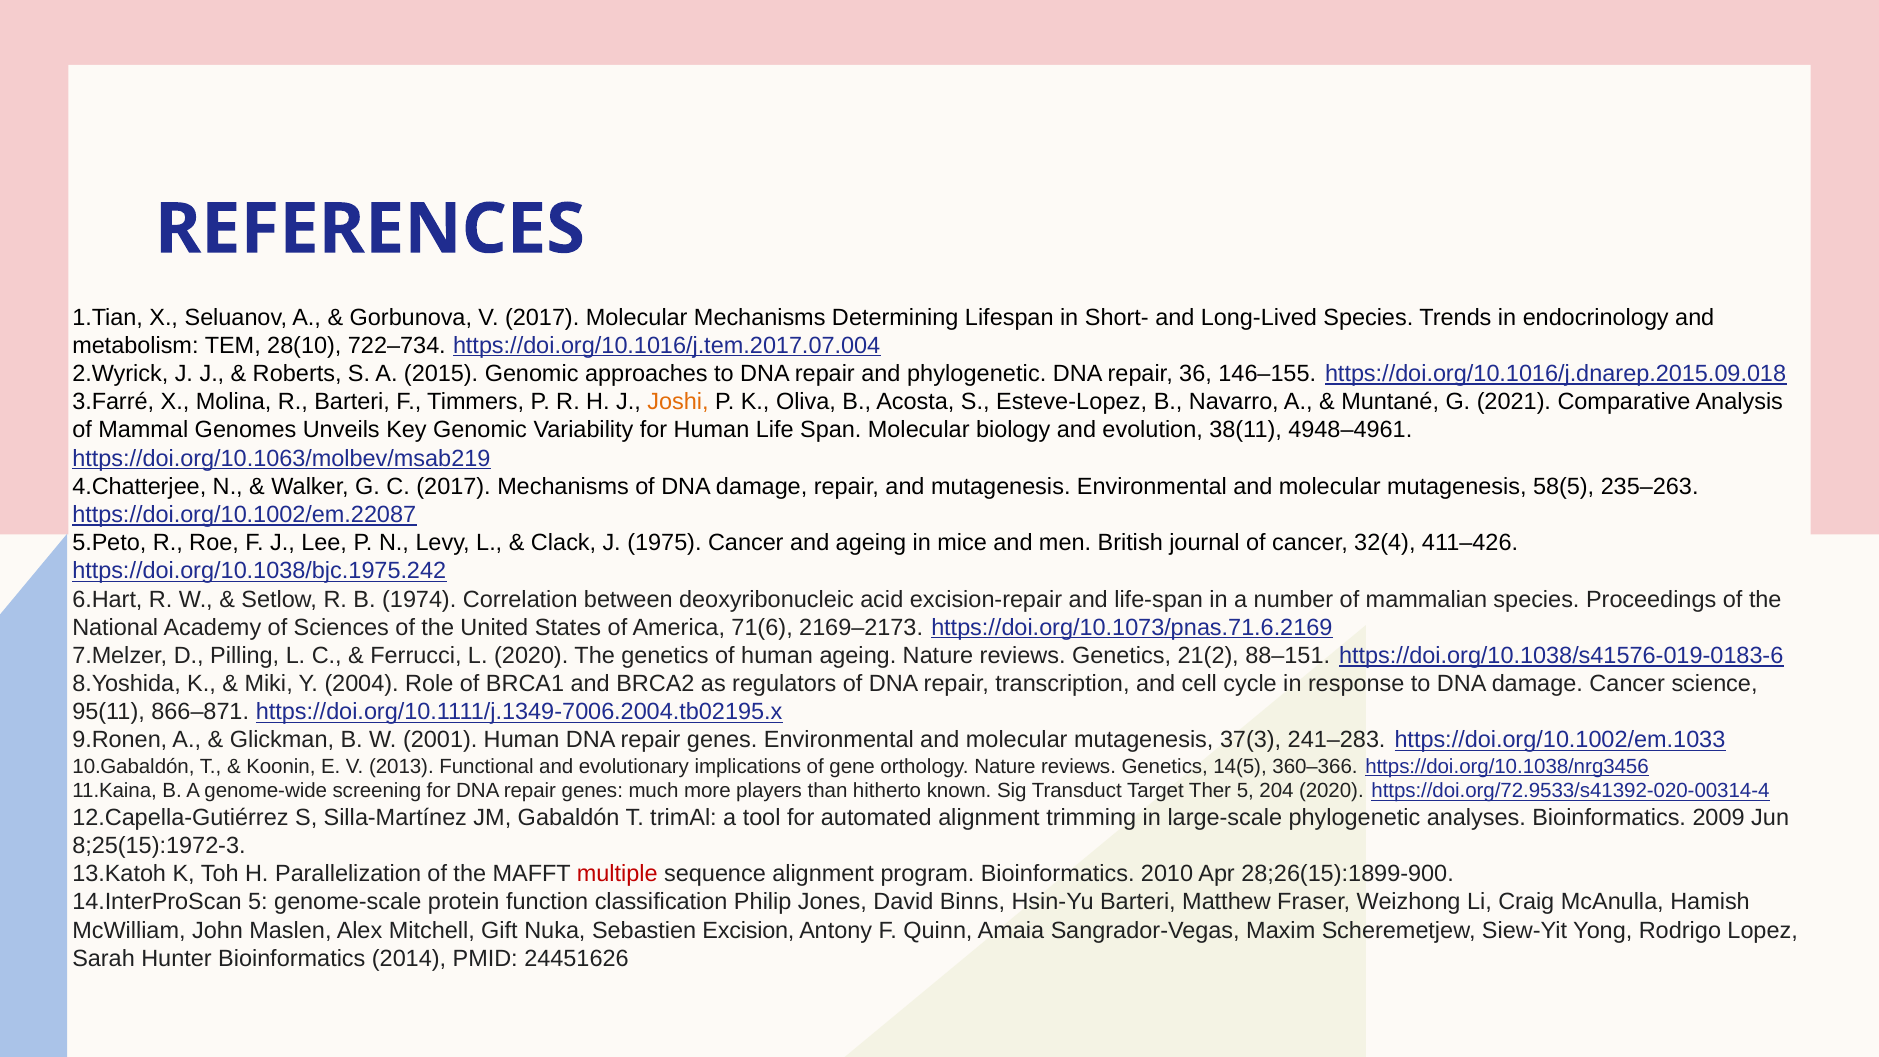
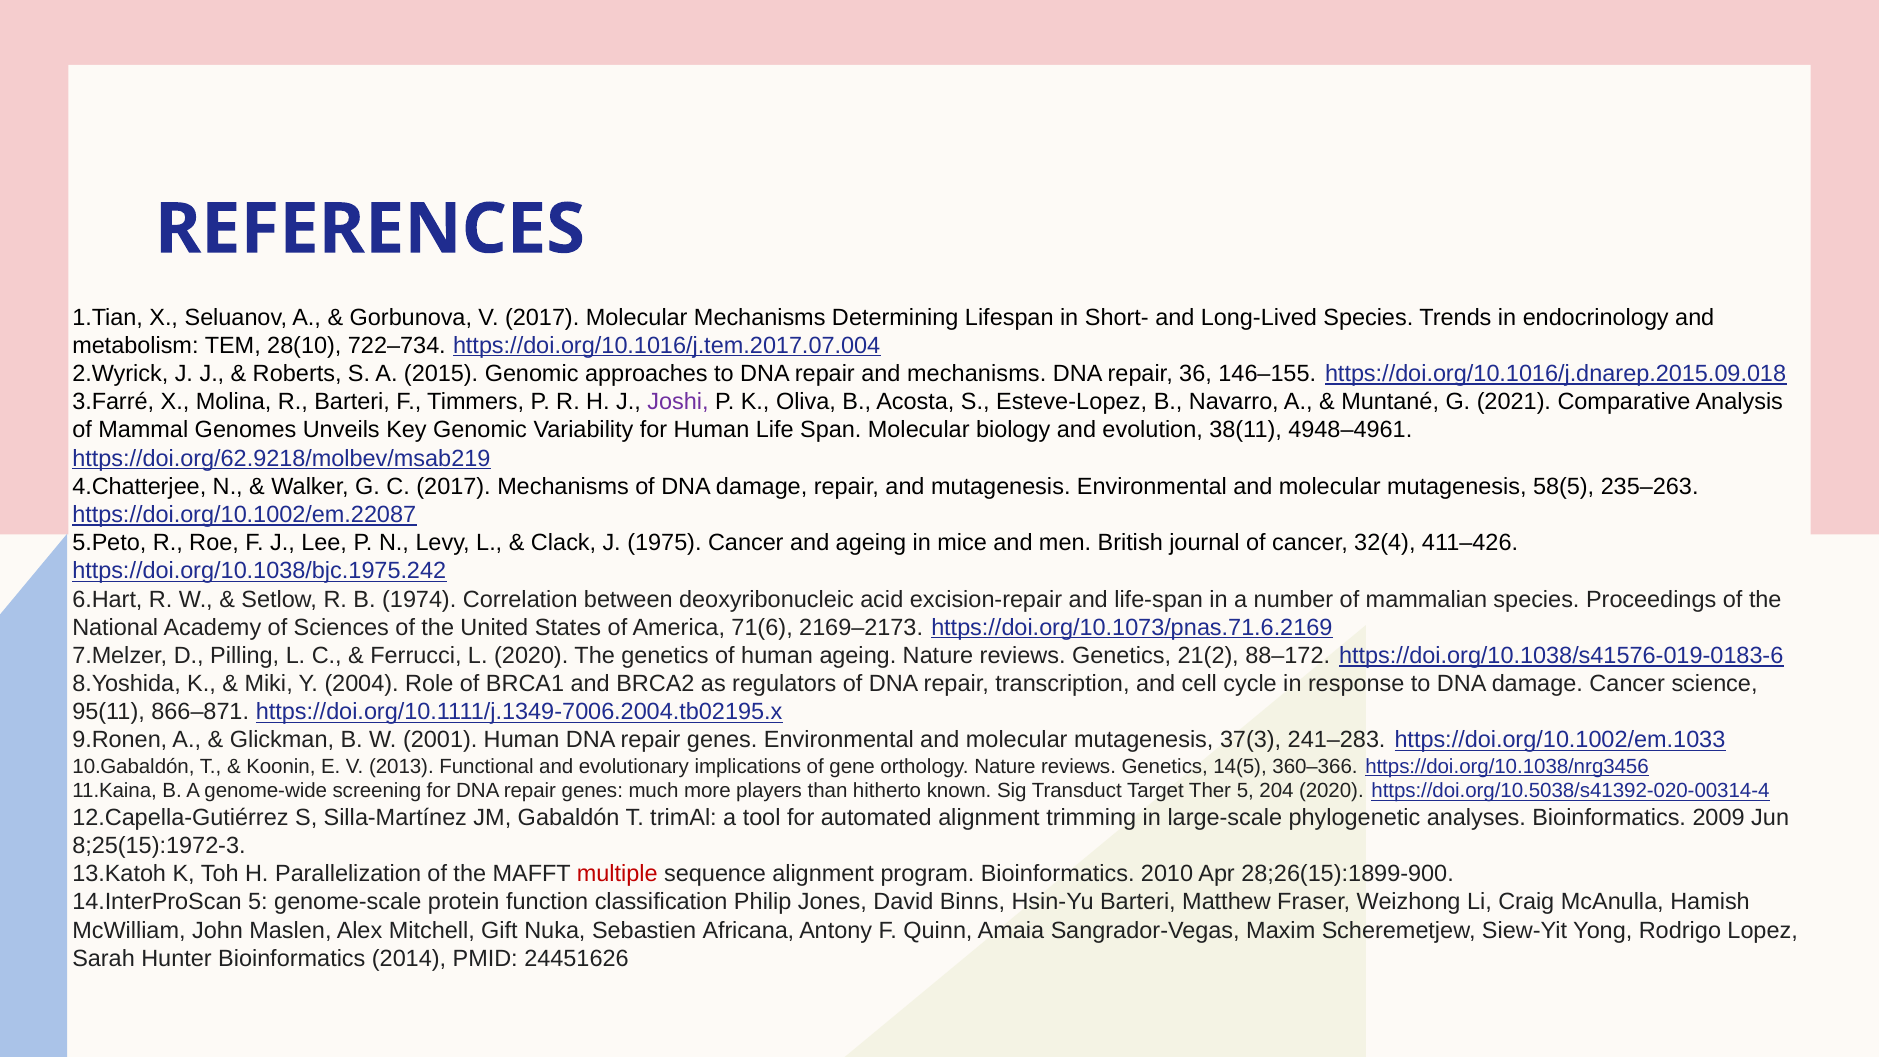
and phylogenetic: phylogenetic -> mechanisms
Joshi colour: orange -> purple
https://doi.org/10.1063/molbev/msab219: https://doi.org/10.1063/molbev/msab219 -> https://doi.org/62.9218/molbev/msab219
88–151: 88–151 -> 88–172
https://doi.org/72.9533/s41392-020-00314-4: https://doi.org/72.9533/s41392-020-00314-4 -> https://doi.org/10.5038/s41392-020-00314-4
Excision: Excision -> Africana
